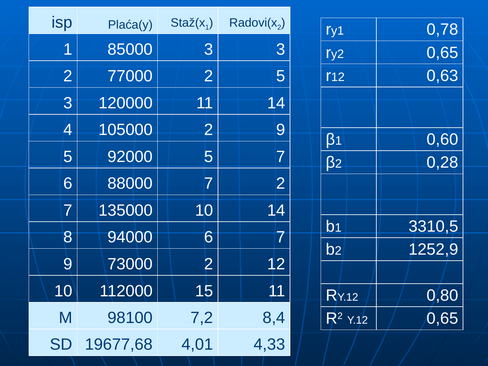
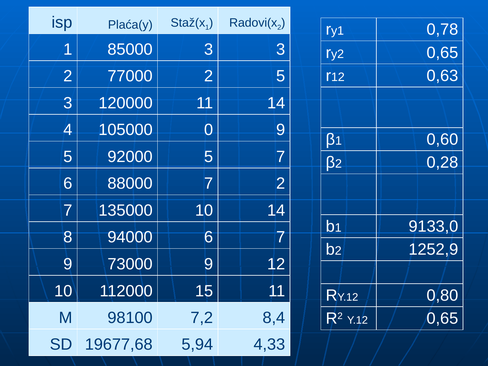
105000 2: 2 -> 0
3310,5: 3310,5 -> 9133,0
73000 2: 2 -> 9
4,01: 4,01 -> 5,94
